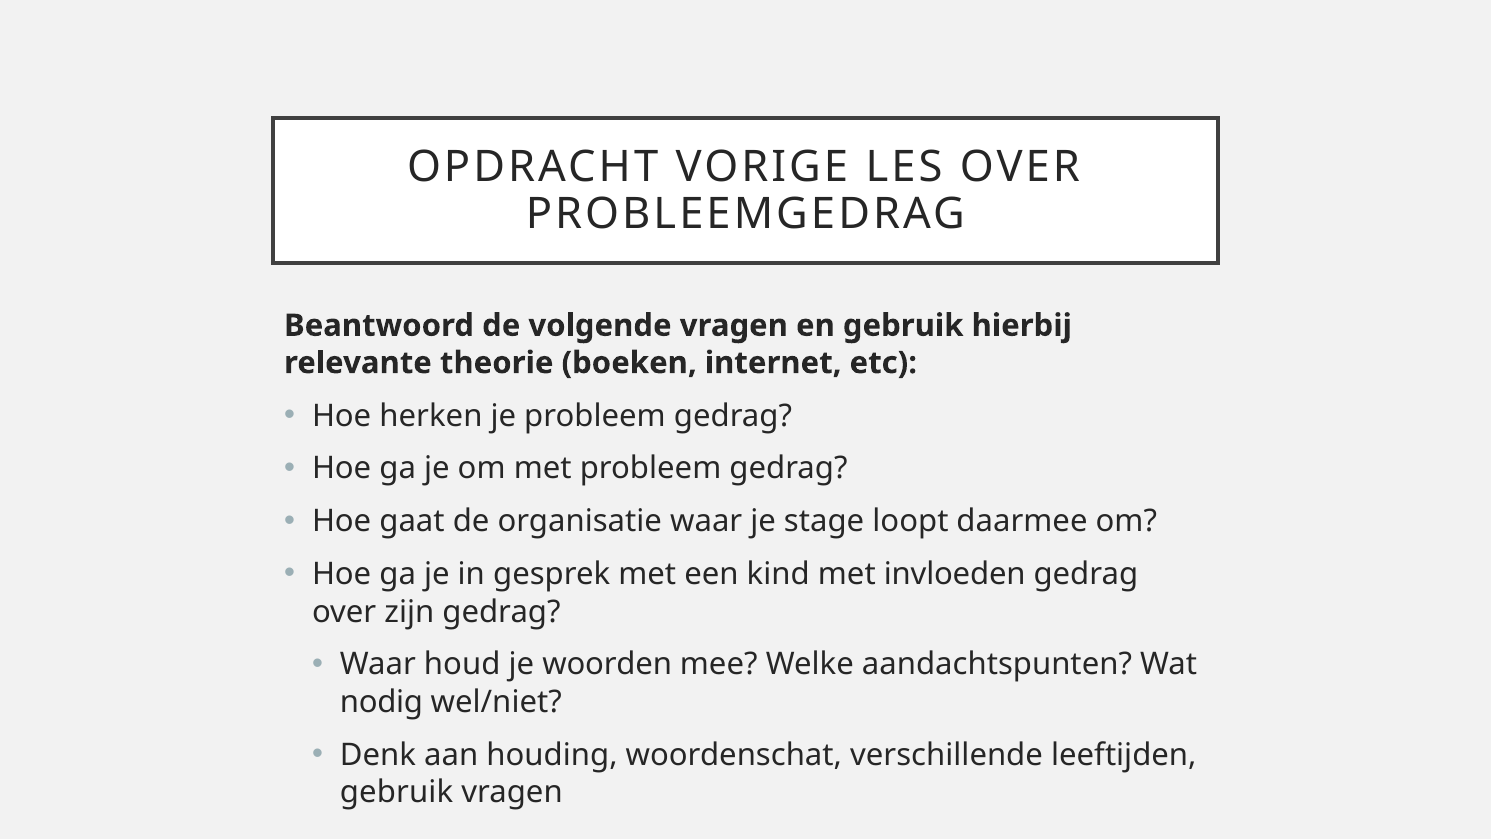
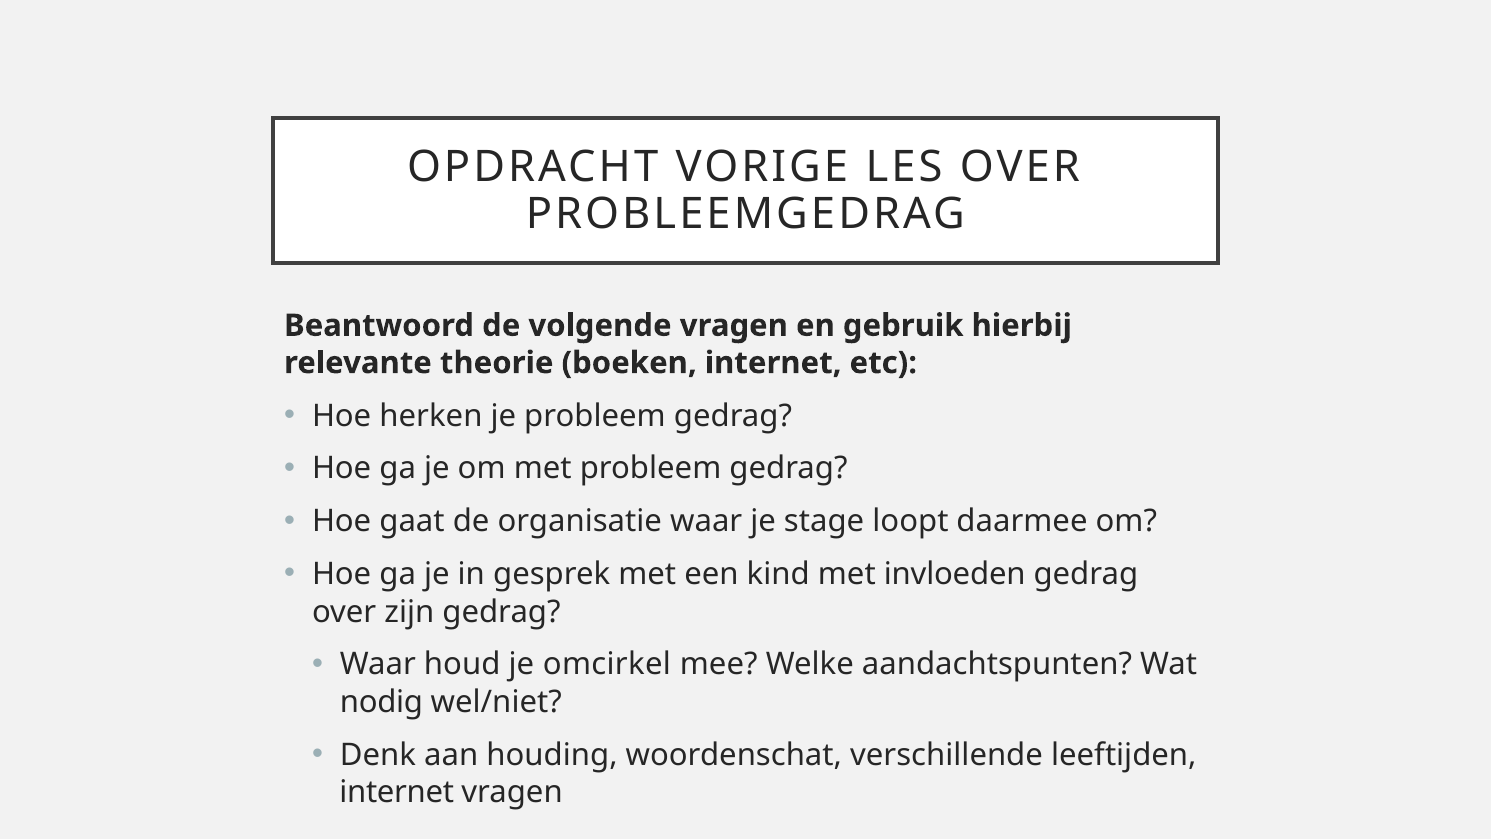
woorden: woorden -> omcirkel
gebruik at (397, 792): gebruik -> internet
